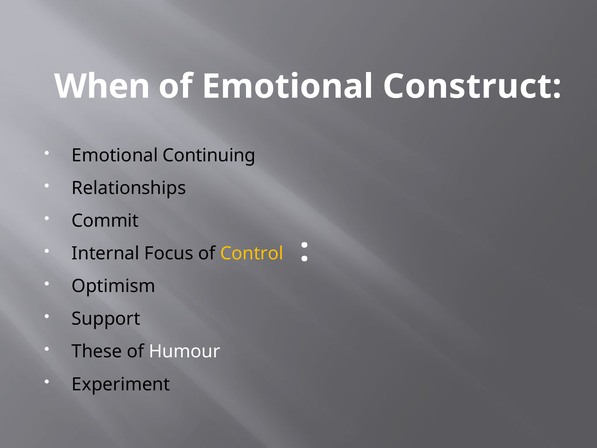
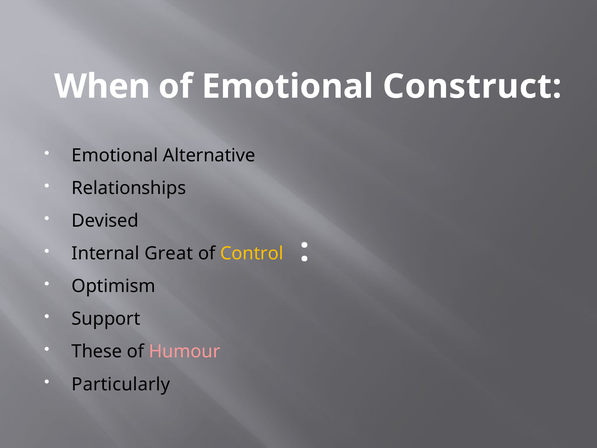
Continuing: Continuing -> Alternative
Commit: Commit -> Devised
Focus: Focus -> Great
Humour colour: white -> pink
Experiment: Experiment -> Particularly
